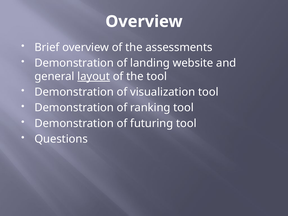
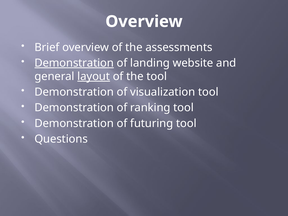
Demonstration at (74, 63) underline: none -> present
